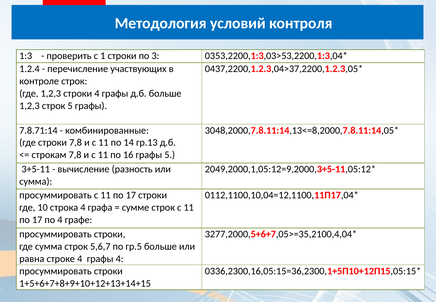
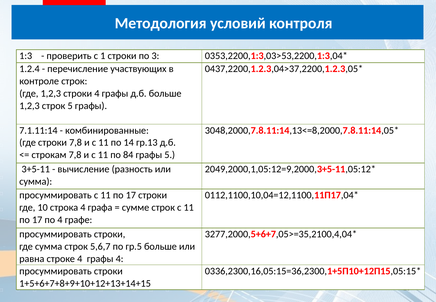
7.8.71:14: 7.8.71:14 -> 7.1.11:14
16: 16 -> 84
